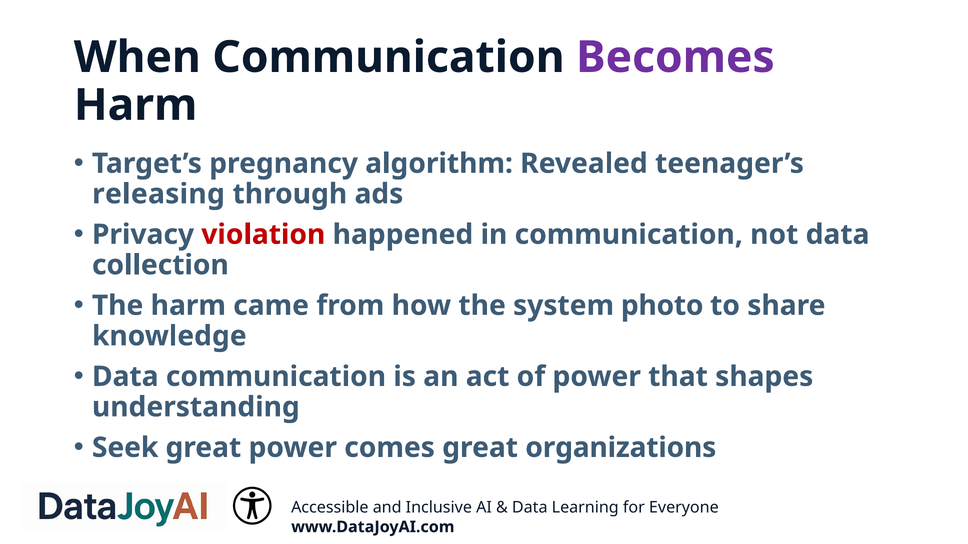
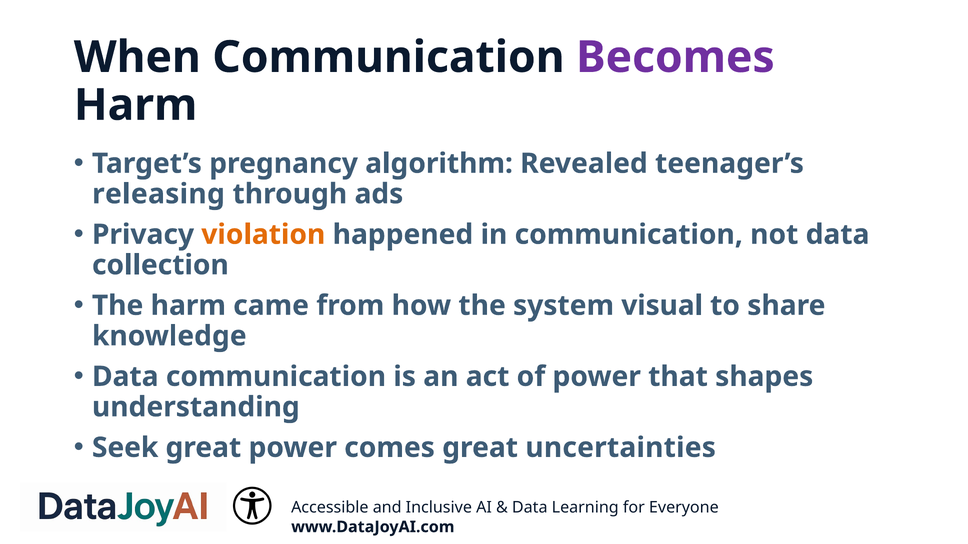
violation colour: red -> orange
photo: photo -> visual
organizations: organizations -> uncertainties
